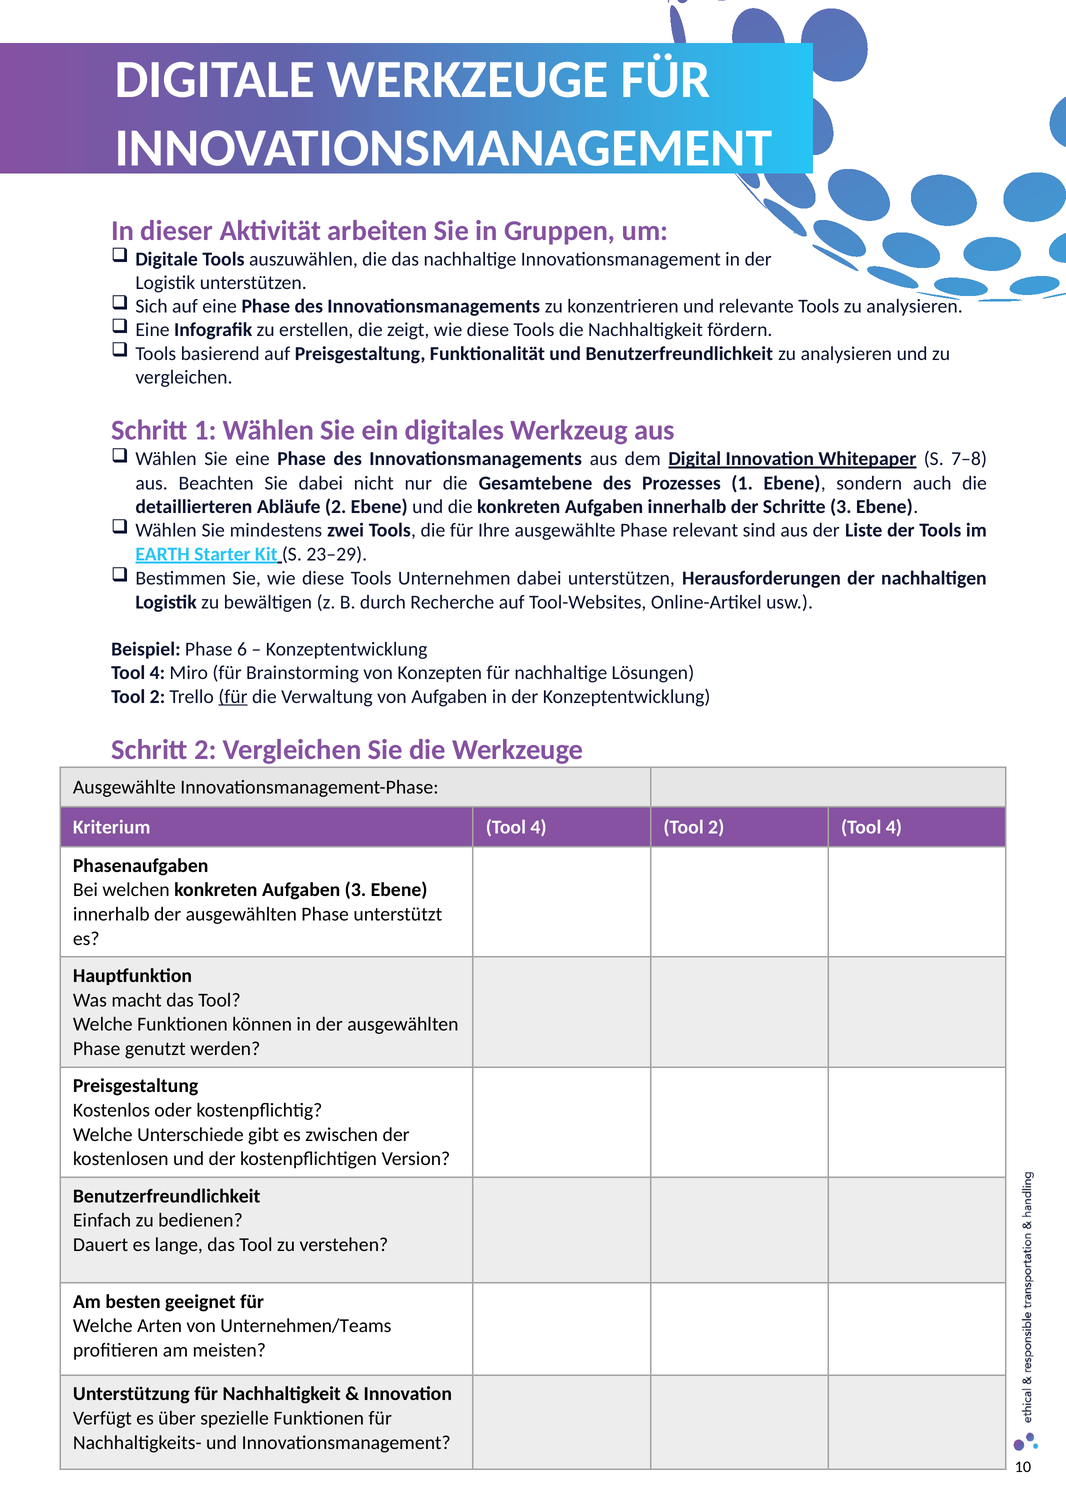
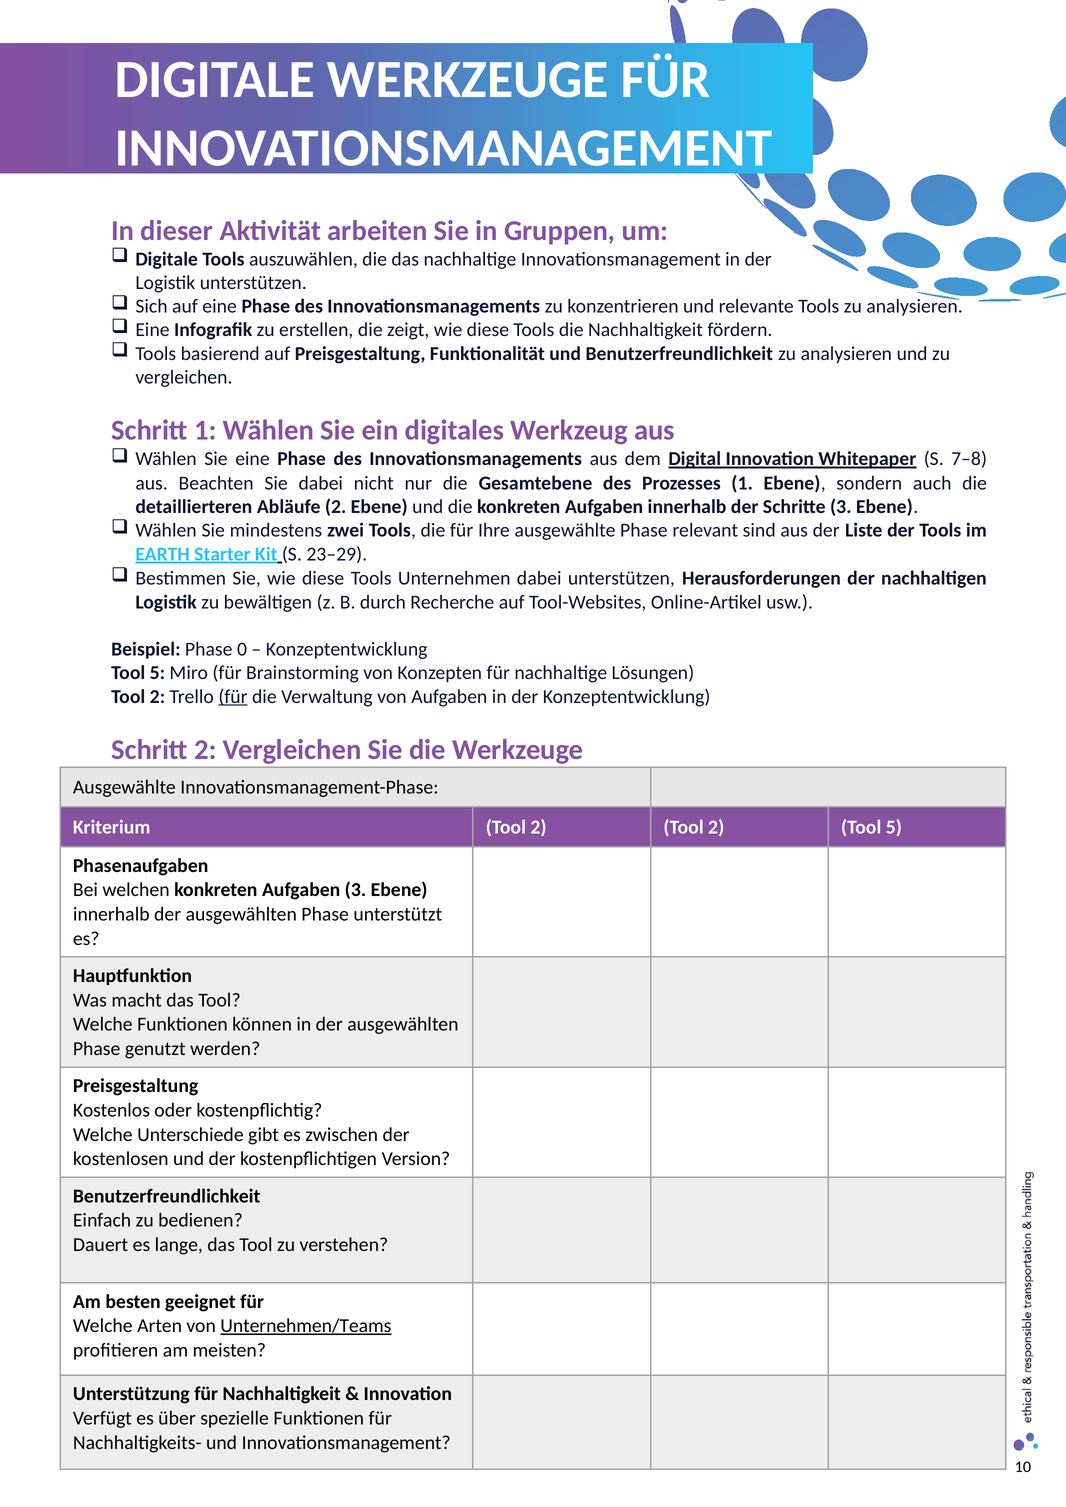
6: 6 -> 0
4 at (157, 673): 4 -> 5
Kriterium Tool 4: 4 -> 2
2 Tool 4: 4 -> 5
Unternehmen/Teams underline: none -> present
